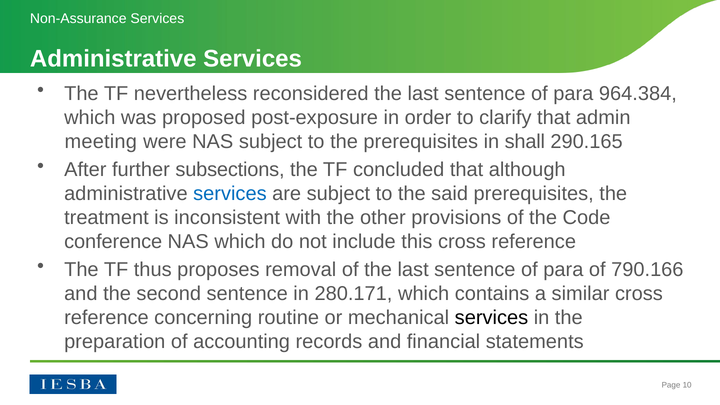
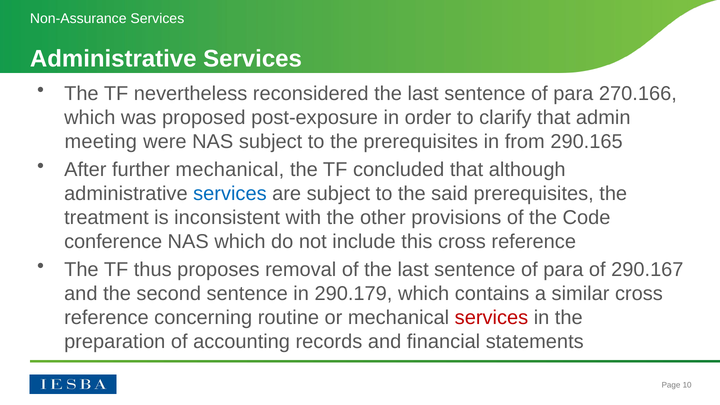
964.384: 964.384 -> 270.166
shall: shall -> from
further subsections: subsections -> mechanical
790.166: 790.166 -> 290.167
280.171: 280.171 -> 290.179
services at (491, 318) colour: black -> red
